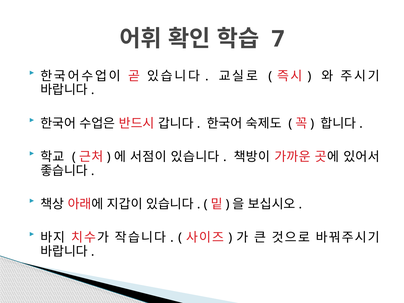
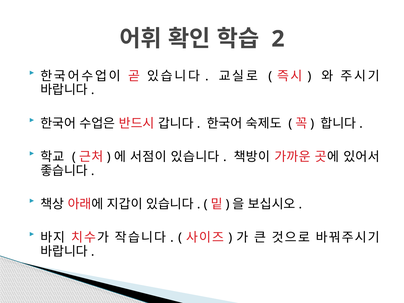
7: 7 -> 2
